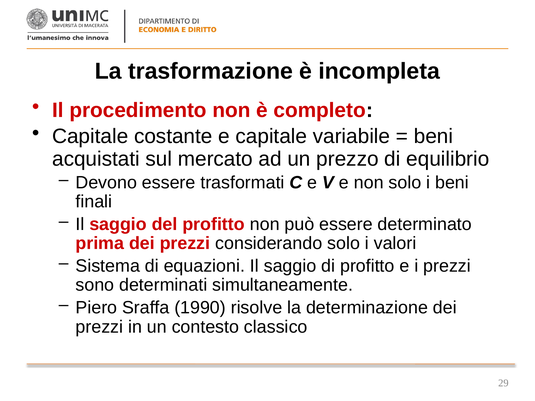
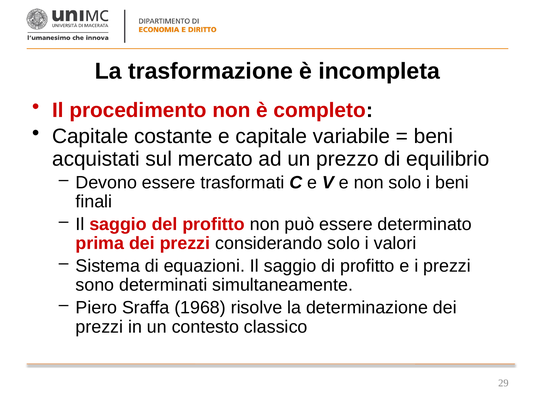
1990: 1990 -> 1968
